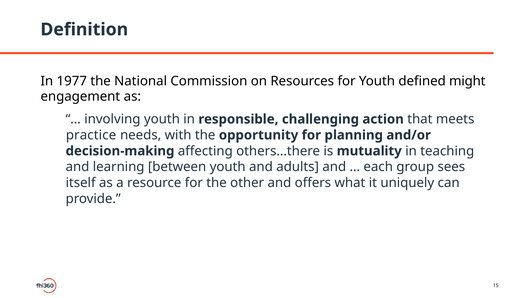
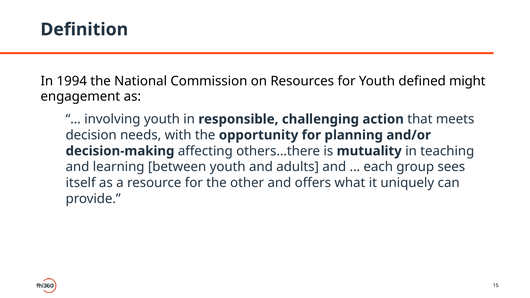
1977: 1977 -> 1994
practice: practice -> decision
